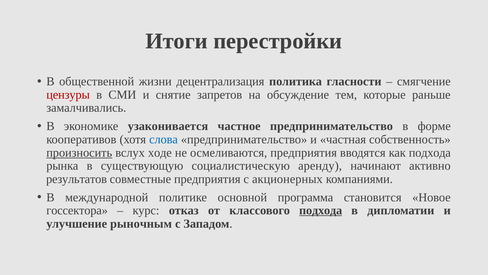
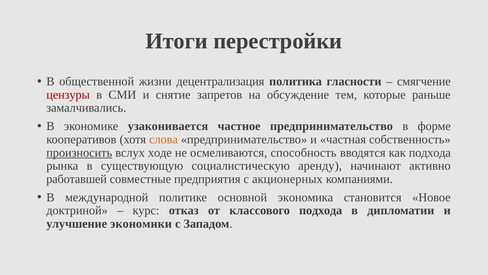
слова colour: blue -> orange
осмеливаются предприятия: предприятия -> способность
результатов: результатов -> работавшей
программа: программа -> экономика
госсектора: госсектора -> доктриной
подхода at (321, 210) underline: present -> none
рыночным: рыночным -> экономики
